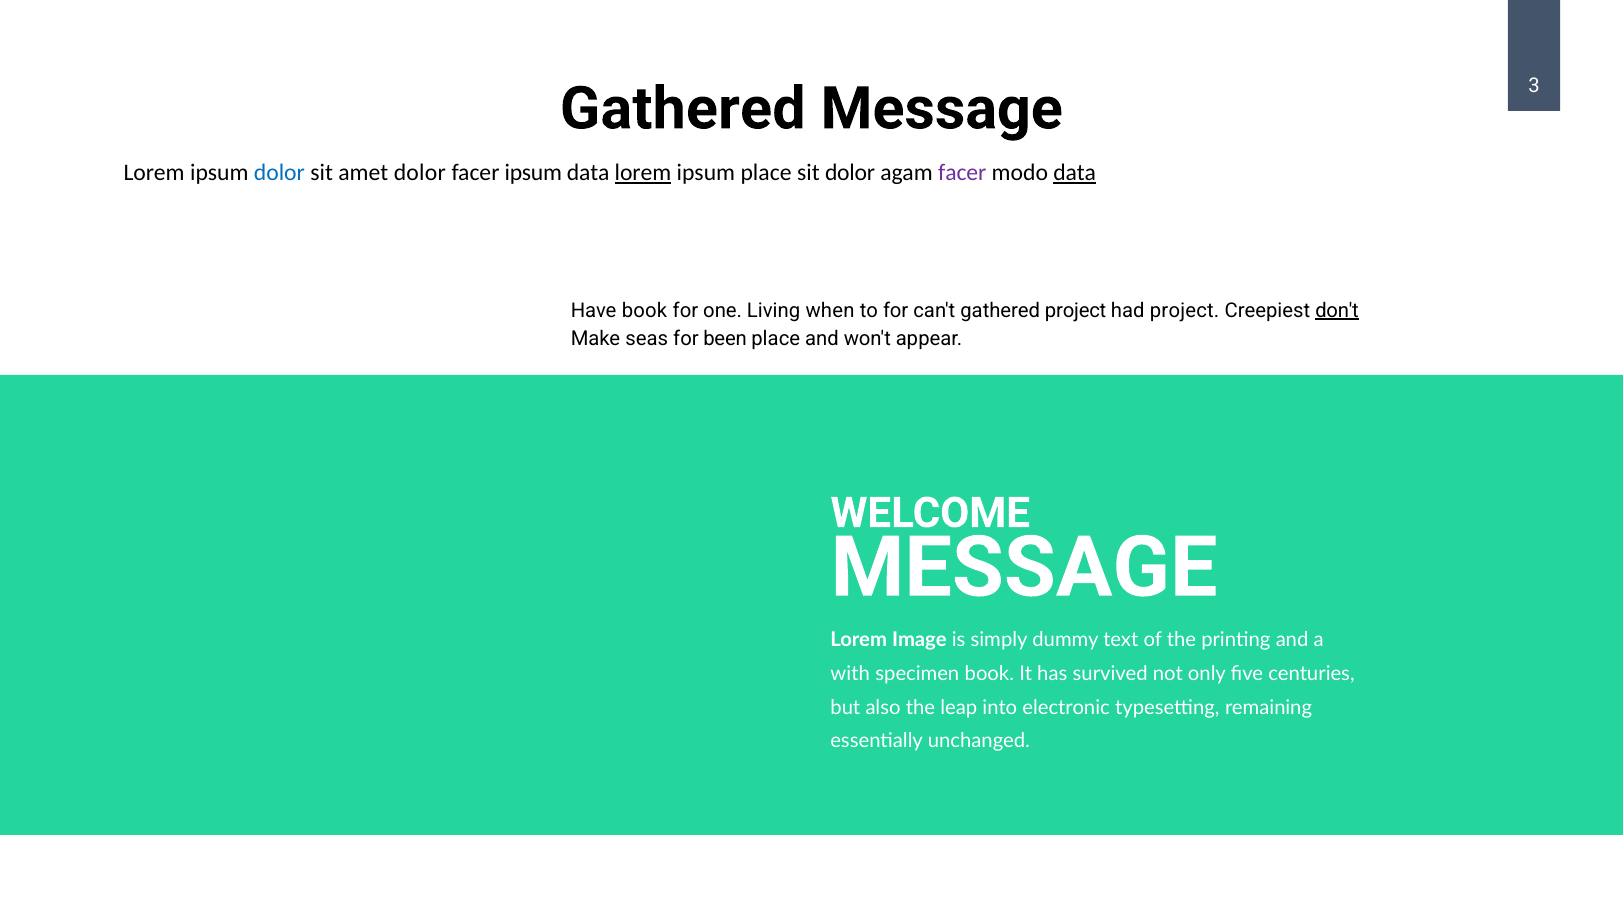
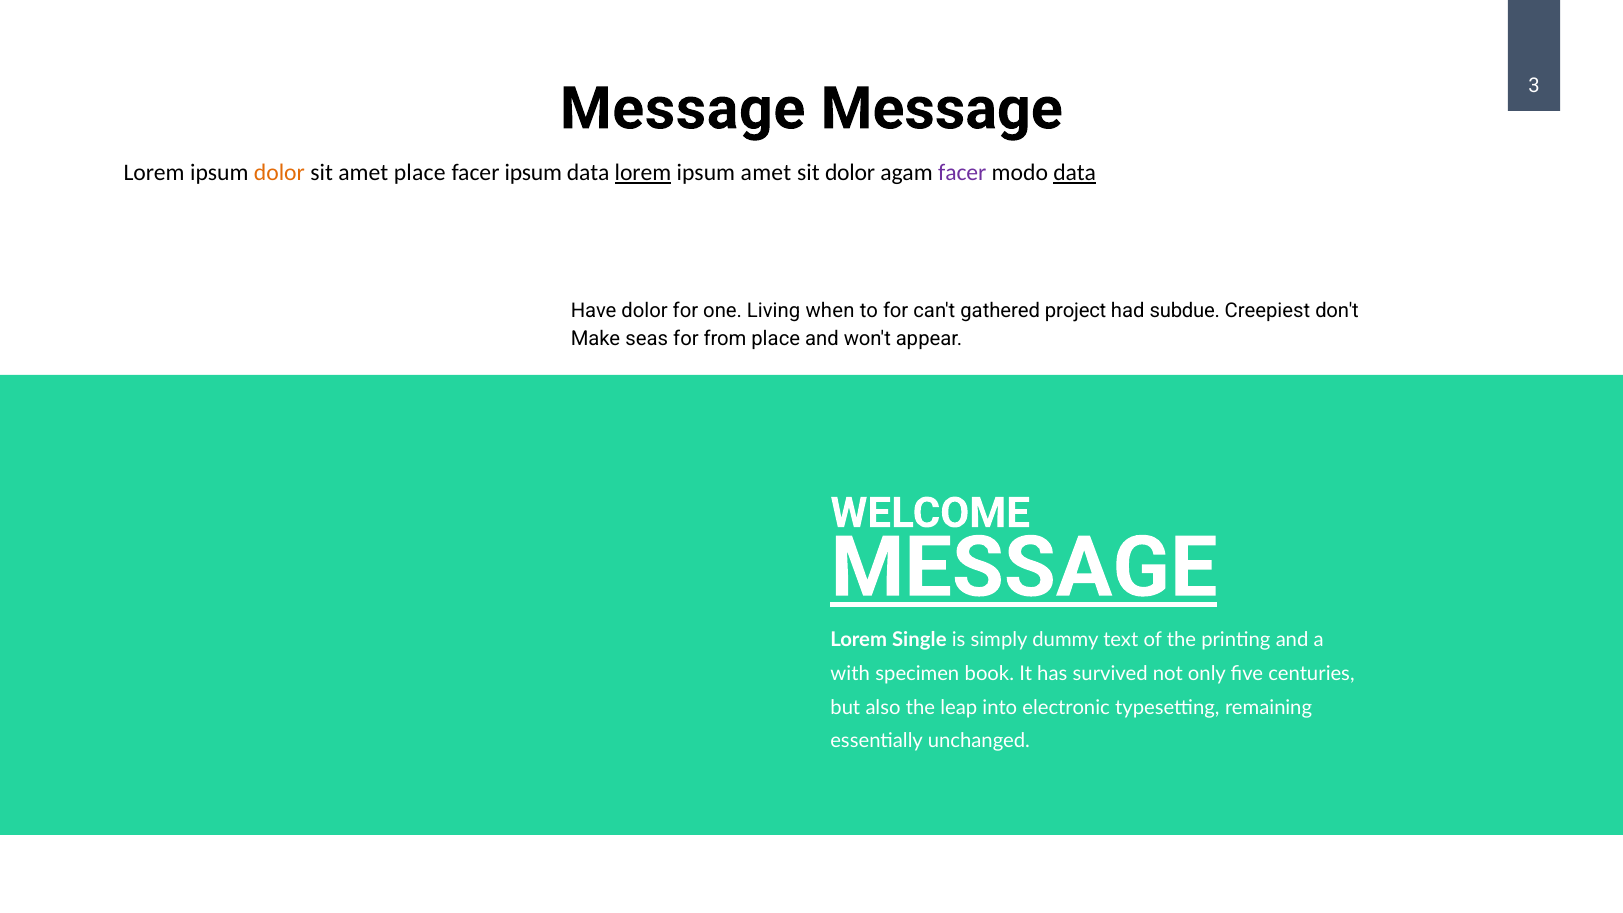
Gathered at (683, 109): Gathered -> Message
dolor at (279, 173) colour: blue -> orange
amet dolor: dolor -> place
ipsum place: place -> amet
Have book: book -> dolor
had project: project -> subdue
don't underline: present -> none
been: been -> from
MESSAGE at (1024, 568) underline: none -> present
Image: Image -> Single
